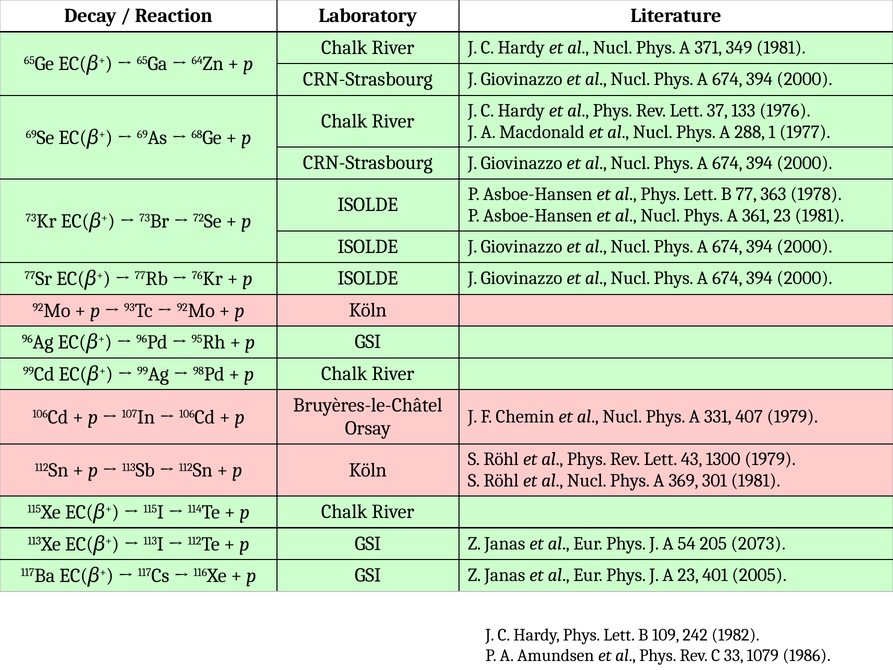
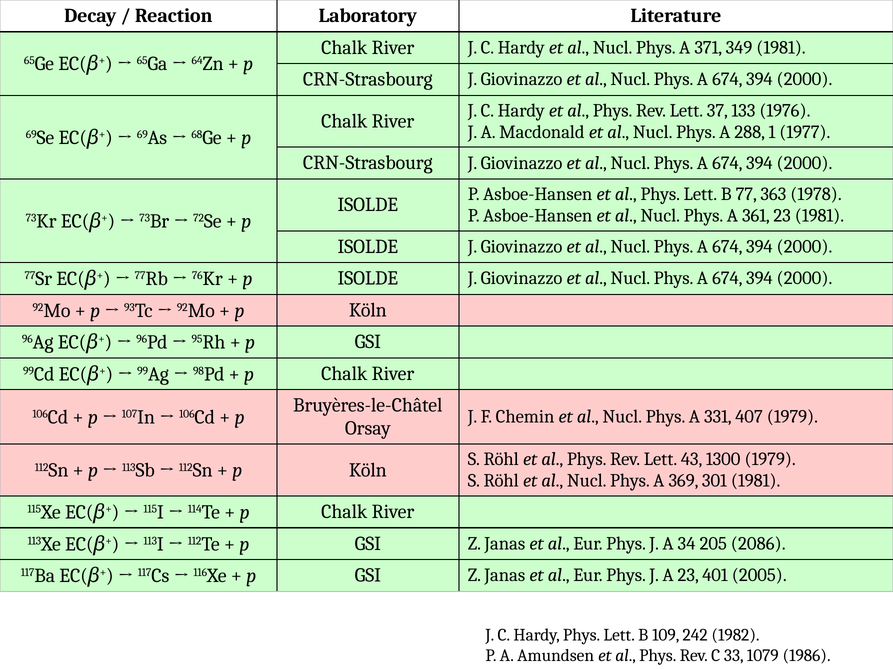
54: 54 -> 34
2073: 2073 -> 2086
